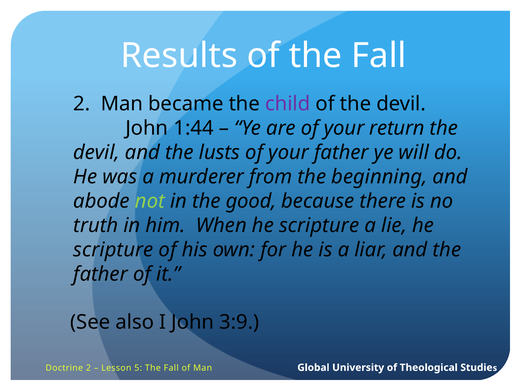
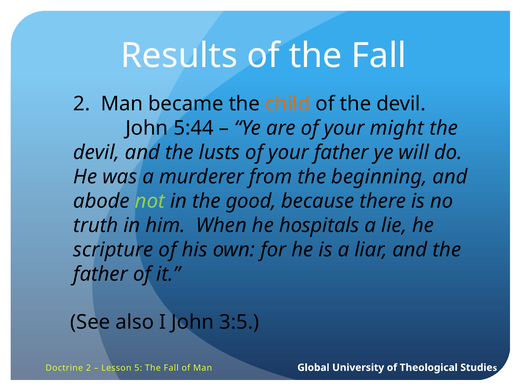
child colour: purple -> orange
1:44: 1:44 -> 5:44
return: return -> might
When he scripture: scripture -> hospitals
3:9: 3:9 -> 3:5
